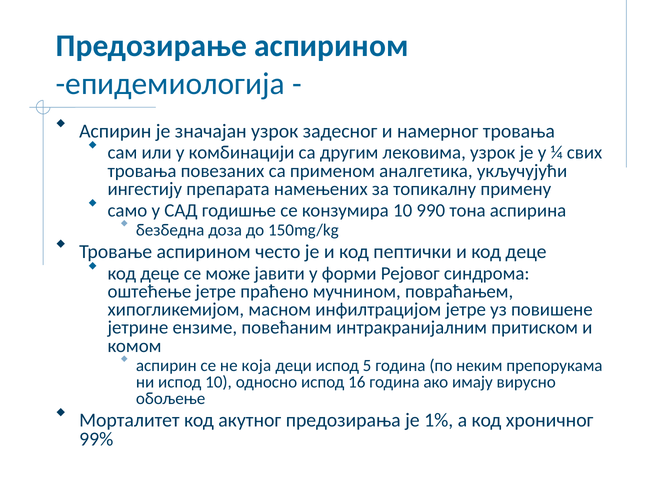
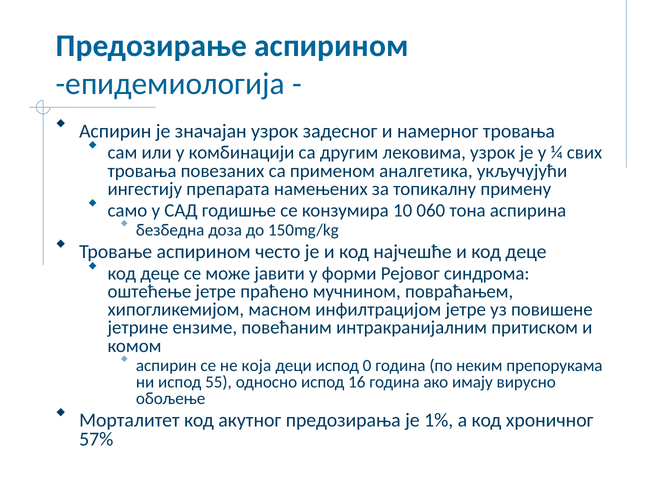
990: 990 -> 060
пептички: пептички -> најчешће
5: 5 -> 0
испод 10: 10 -> 55
99%: 99% -> 57%
